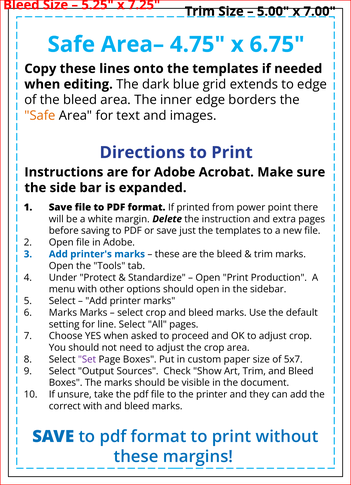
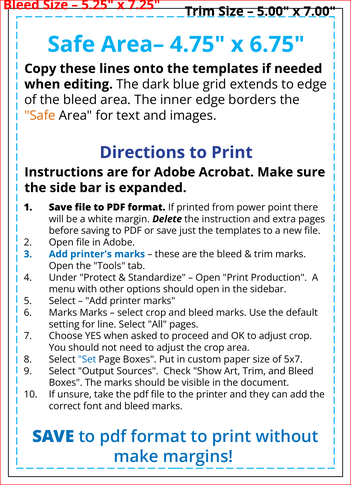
Set colour: purple -> blue
correct with: with -> font
these at (136, 456): these -> make
